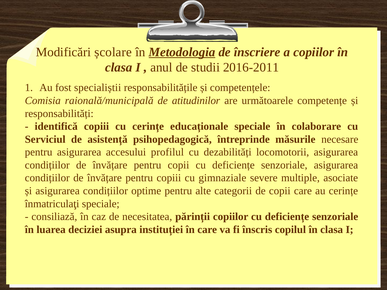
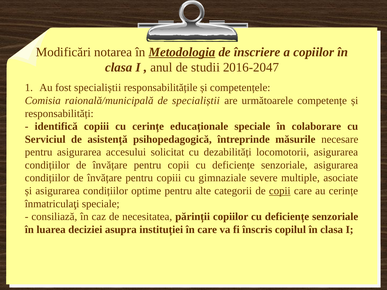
școlare: școlare -> notarea
2016-2011: 2016-2011 -> 2016-2047
de atitudinilor: atitudinilor -> specialiștii
profilul: profilul -> solicitat
copii at (280, 191) underline: none -> present
